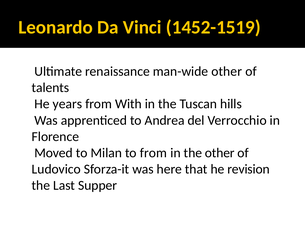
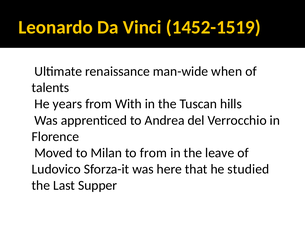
man-wide other: other -> when
the other: other -> leave
revision: revision -> studied
